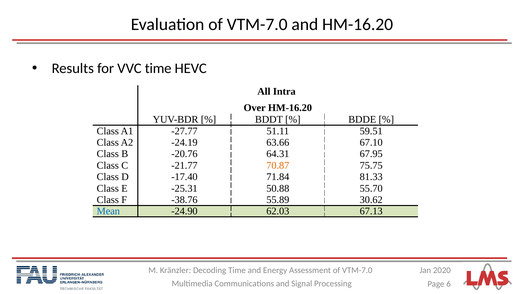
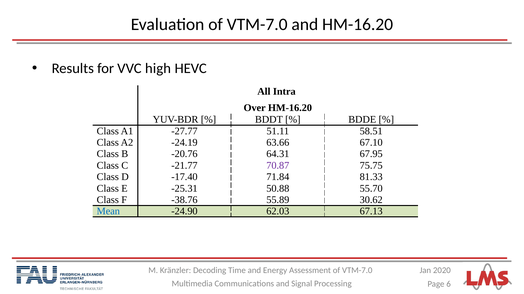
VVC time: time -> high
59.51: 59.51 -> 58.51
70.87 colour: orange -> purple
